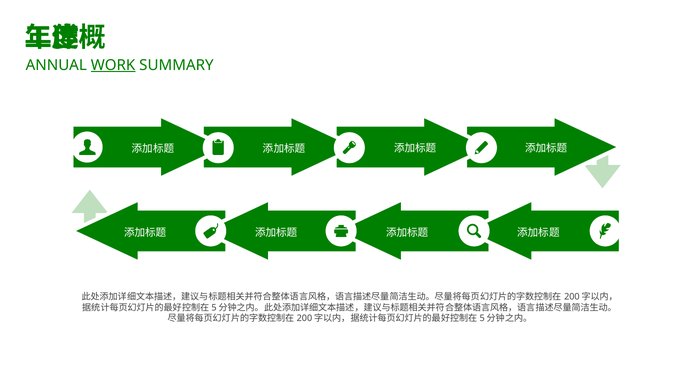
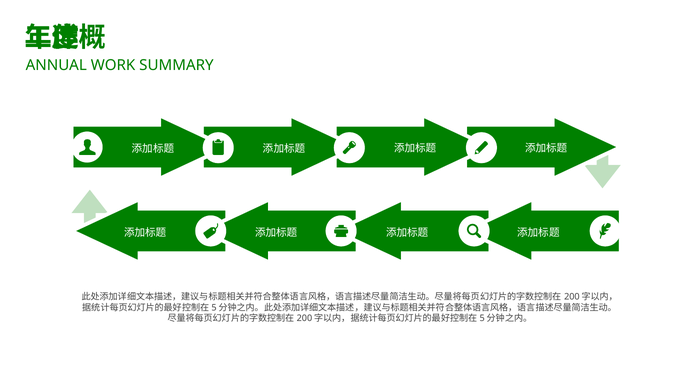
WORK underline: present -> none
